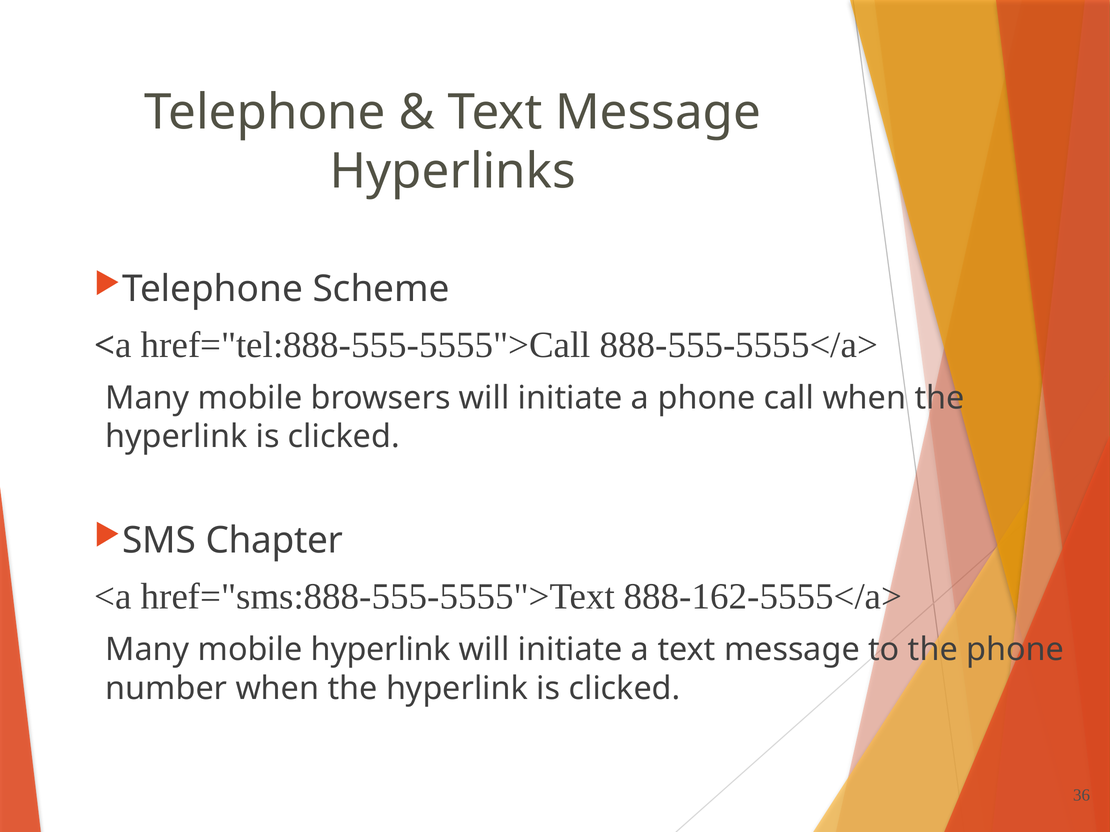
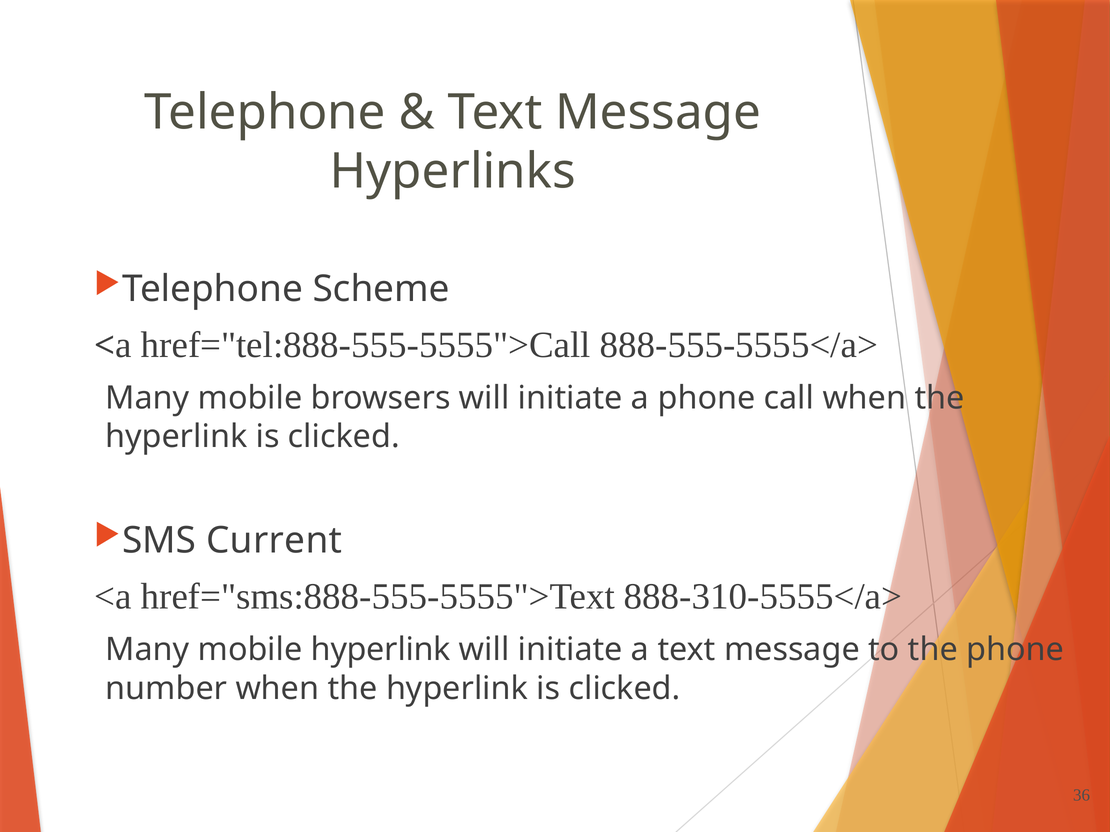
Chapter: Chapter -> Current
888-162-5555</a>: 888-162-5555</a> -> 888-310-5555</a>
